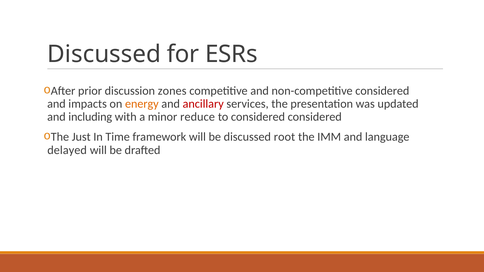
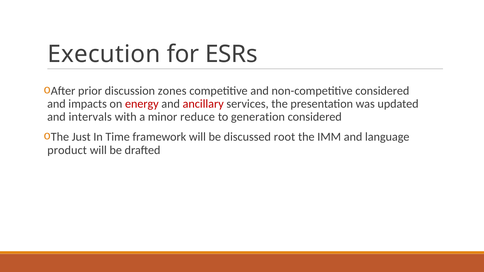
Discussed at (104, 54): Discussed -> Execution
energy colour: orange -> red
including: including -> intervals
to considered: considered -> generation
delayed: delayed -> product
